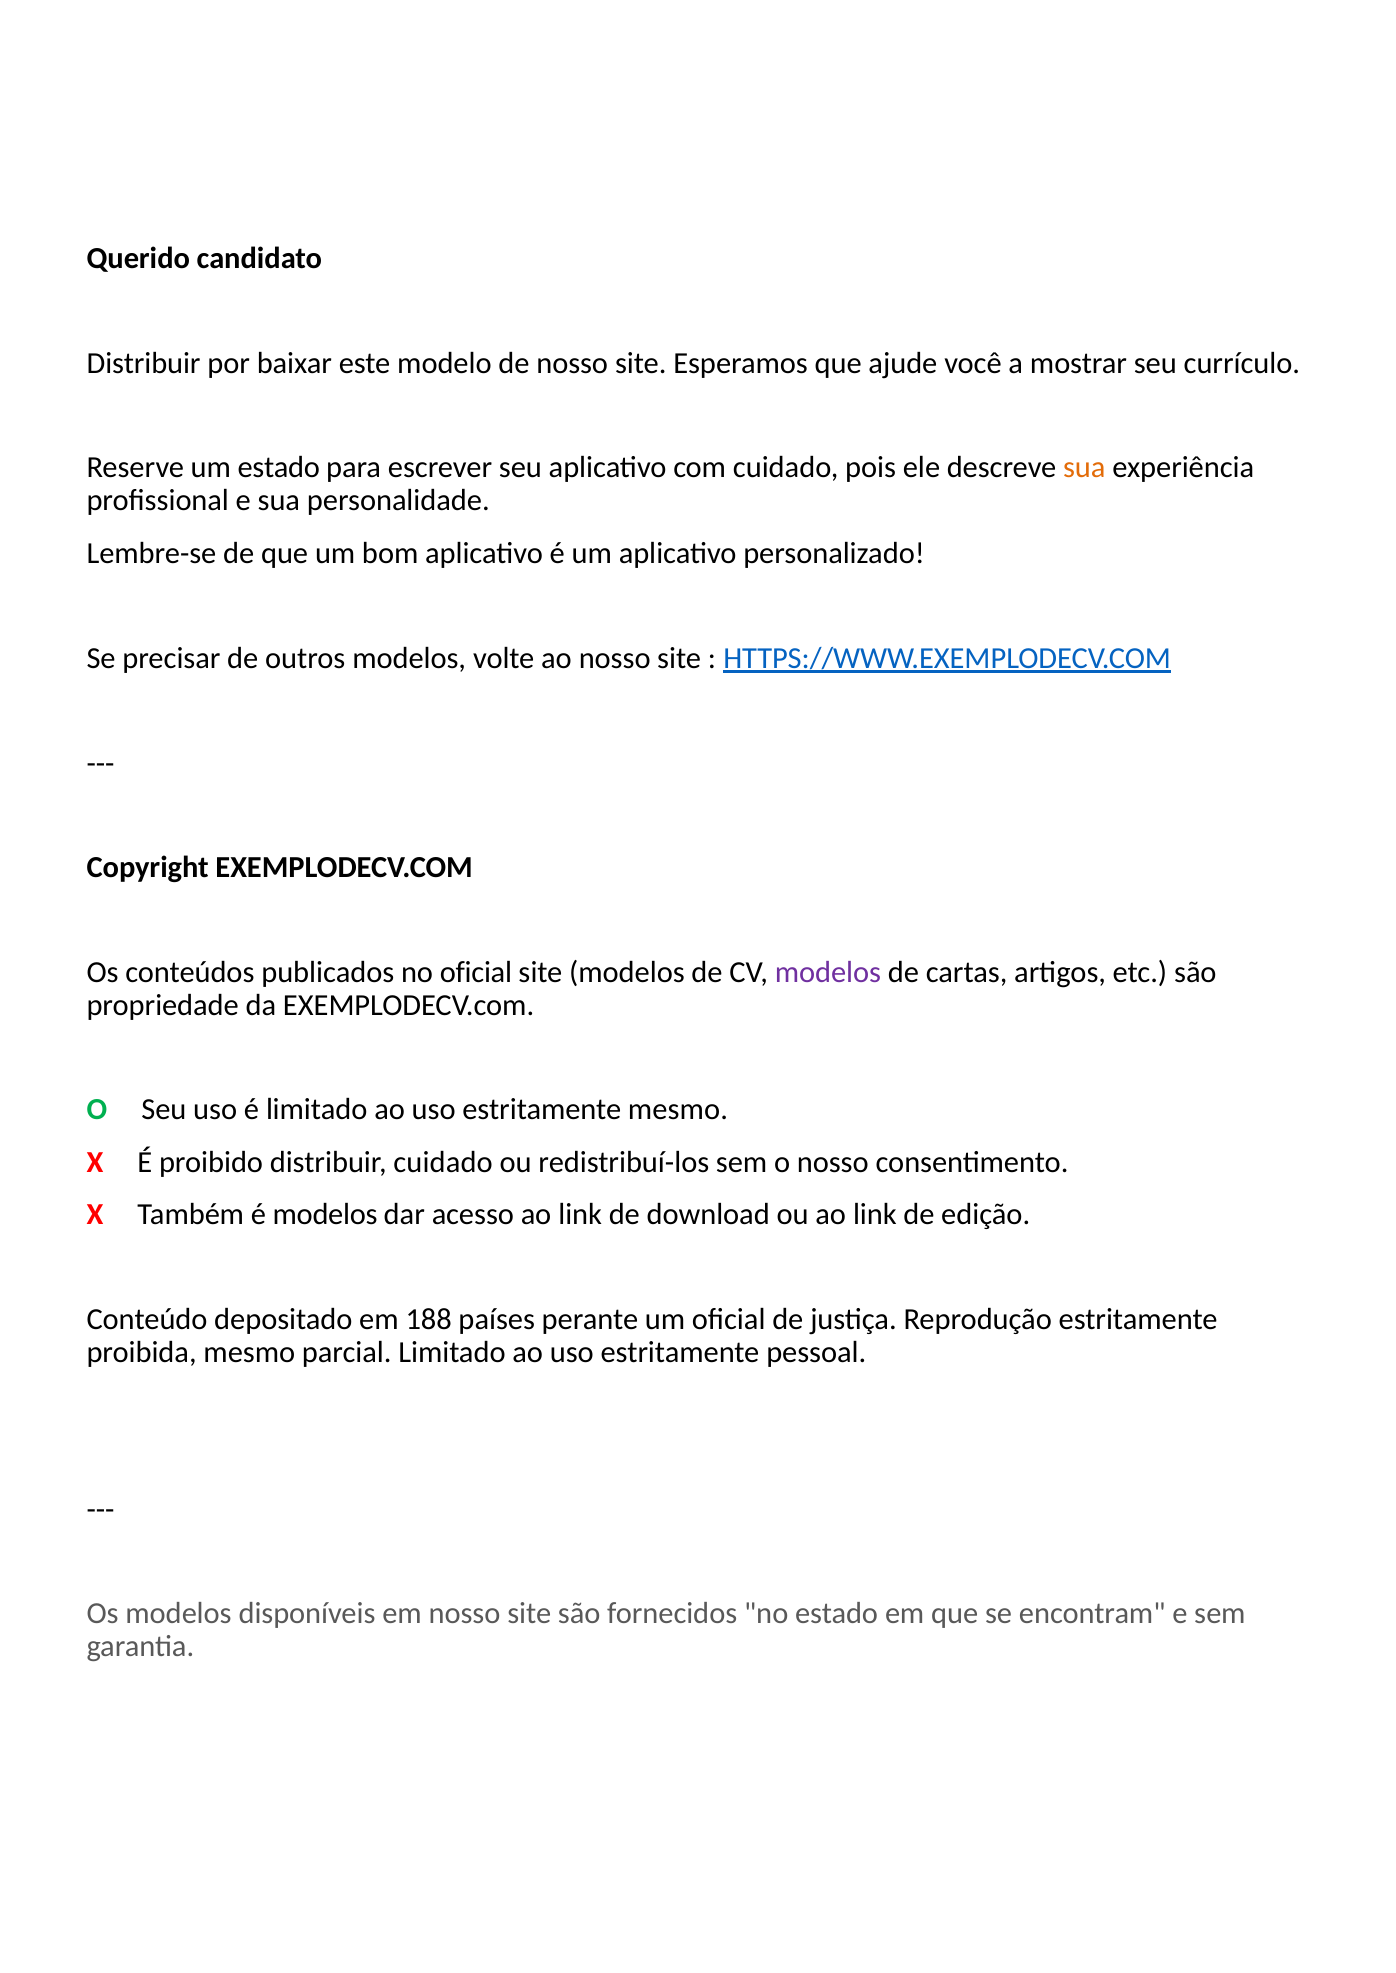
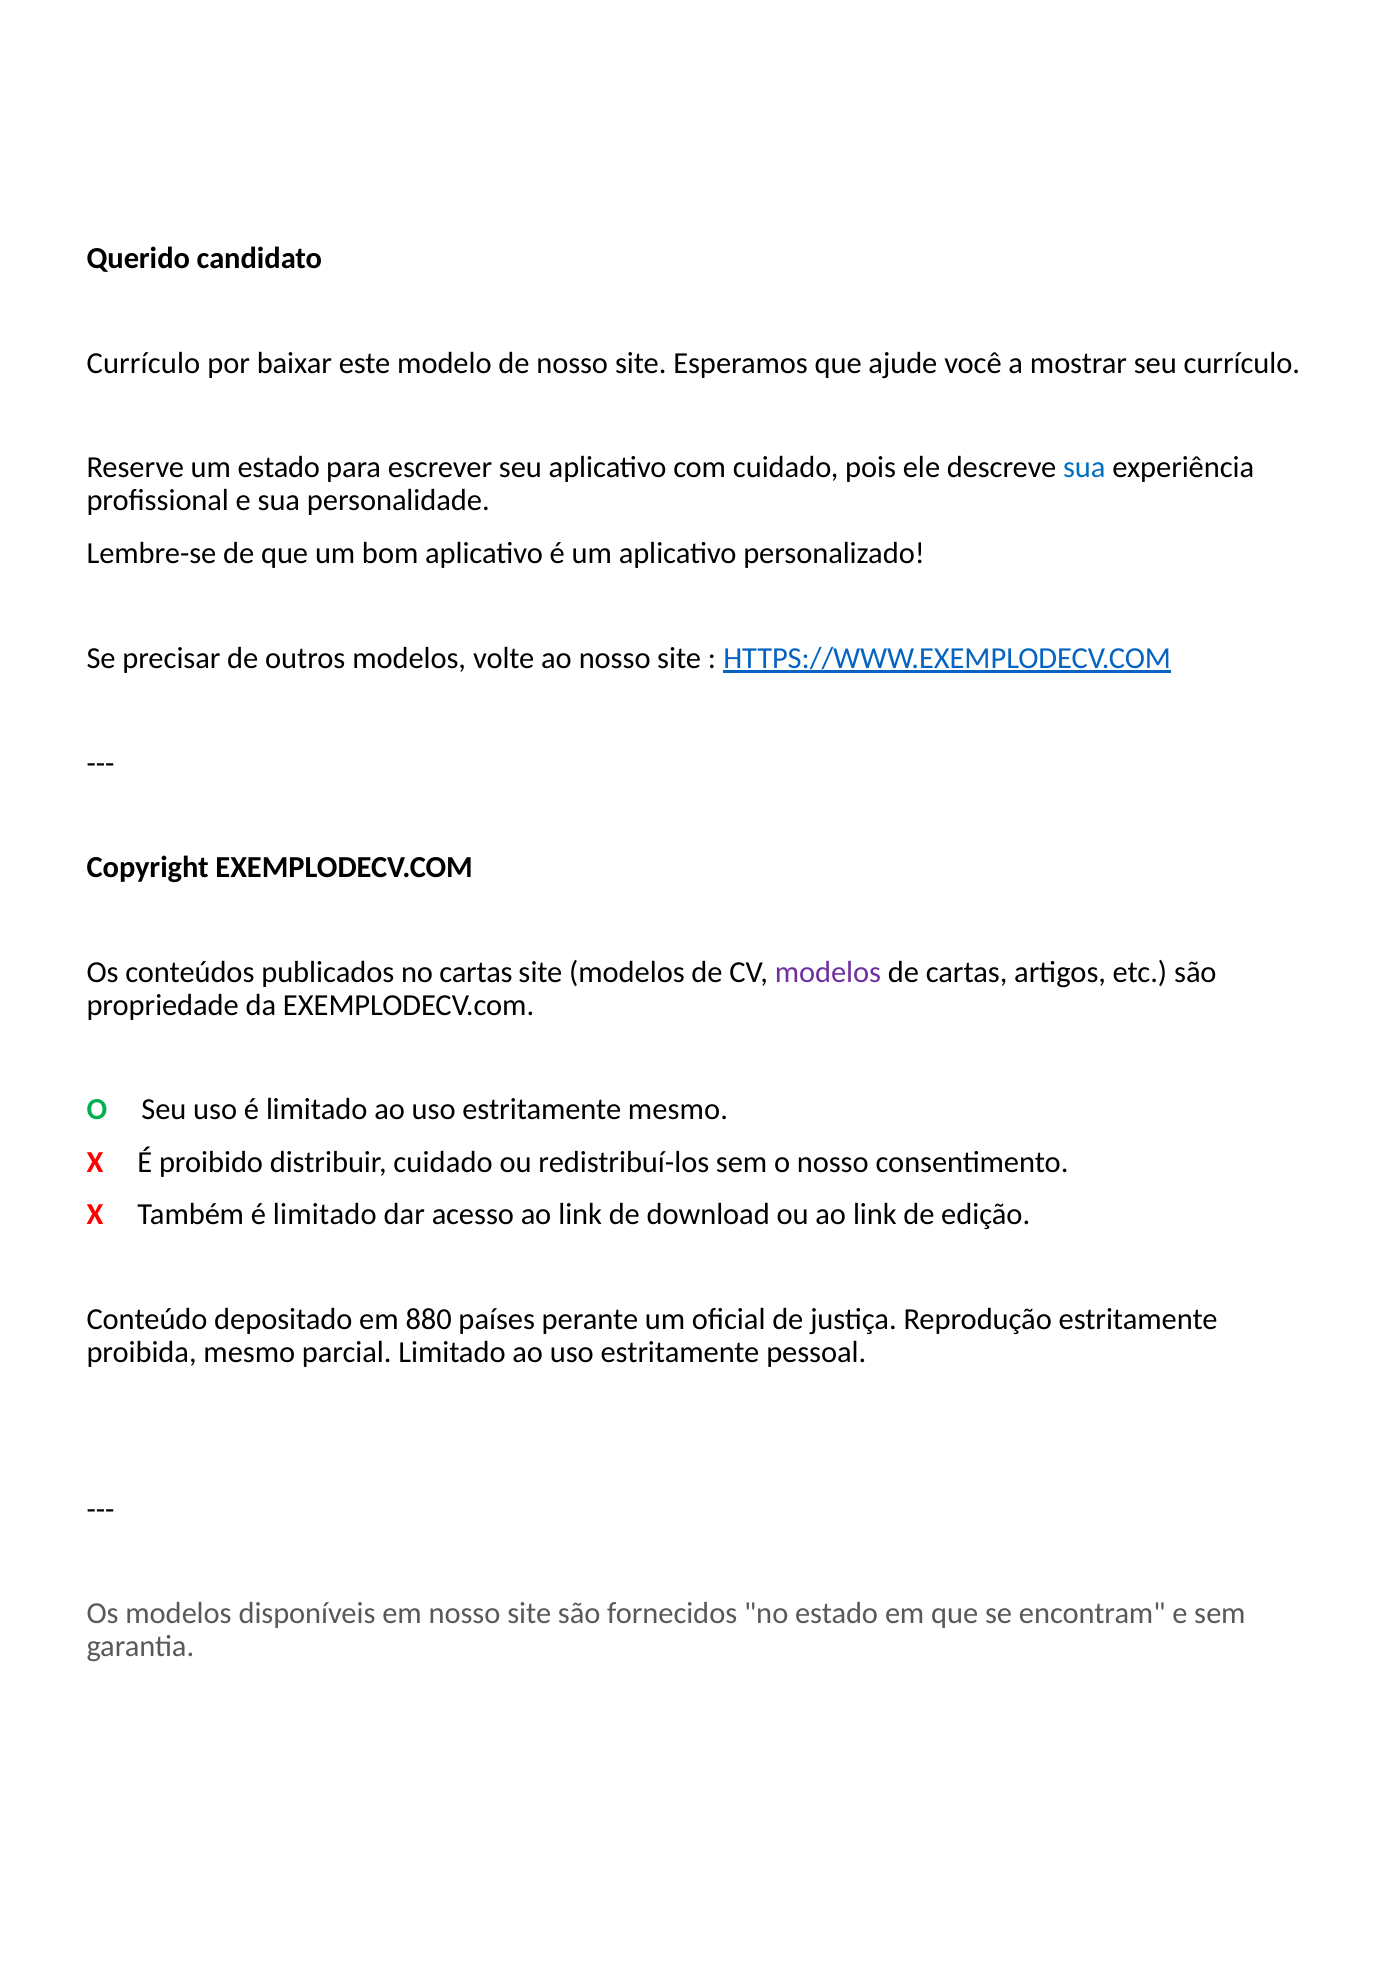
Distribuir at (144, 363): Distribuir -> Currículo
sua at (1084, 468) colour: orange -> blue
no oficial: oficial -> cartas
Também é modelos: modelos -> limitado
188: 188 -> 880
